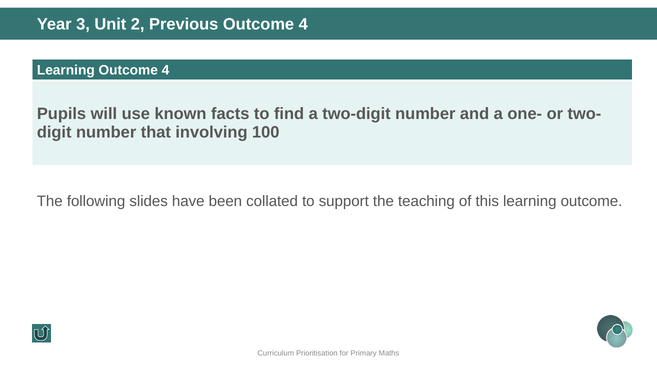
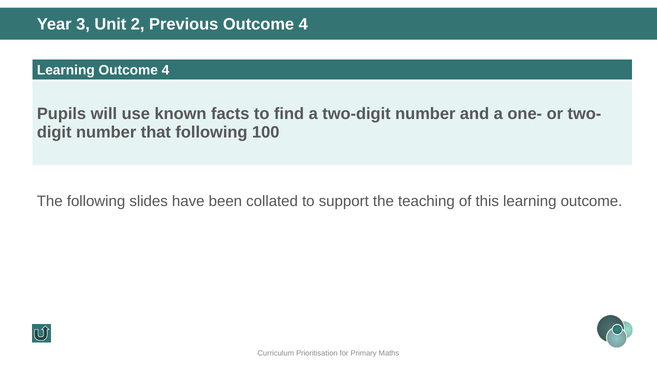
that involving: involving -> following
